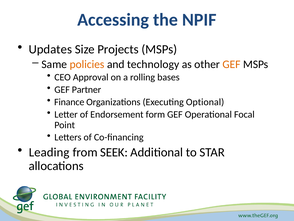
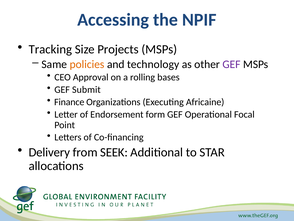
Updates: Updates -> Tracking
GEF at (231, 64) colour: orange -> purple
Partner: Partner -> Submit
Optional: Optional -> Africaine
Leading: Leading -> Delivery
